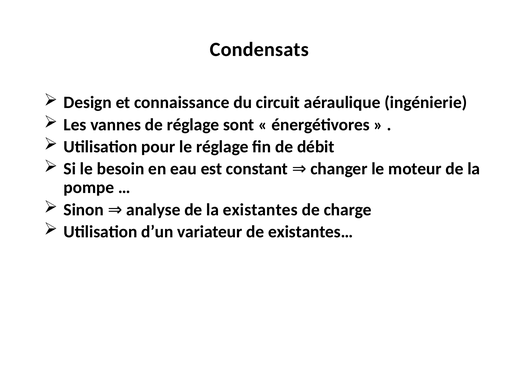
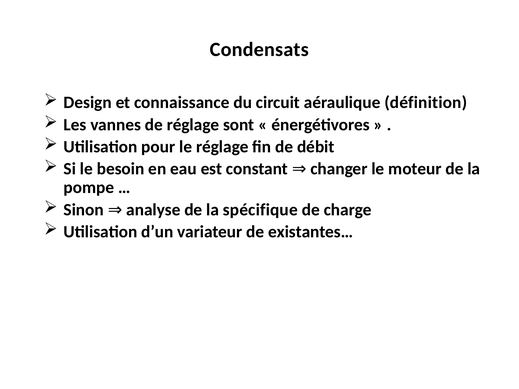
ingénierie: ingénierie -> définition
existantes: existantes -> spécifique
